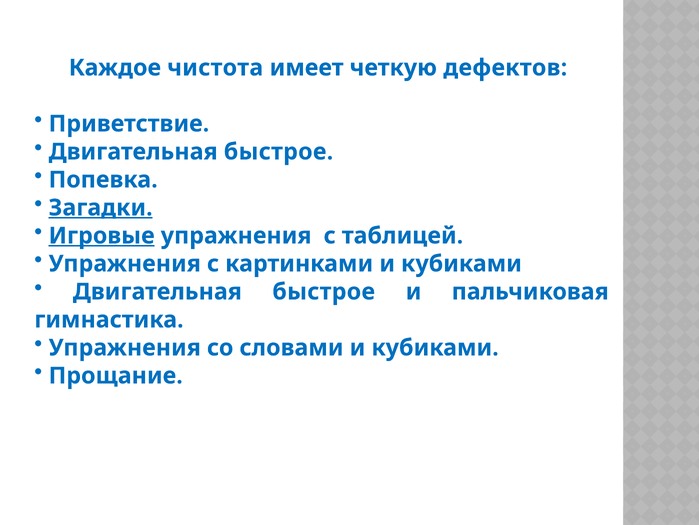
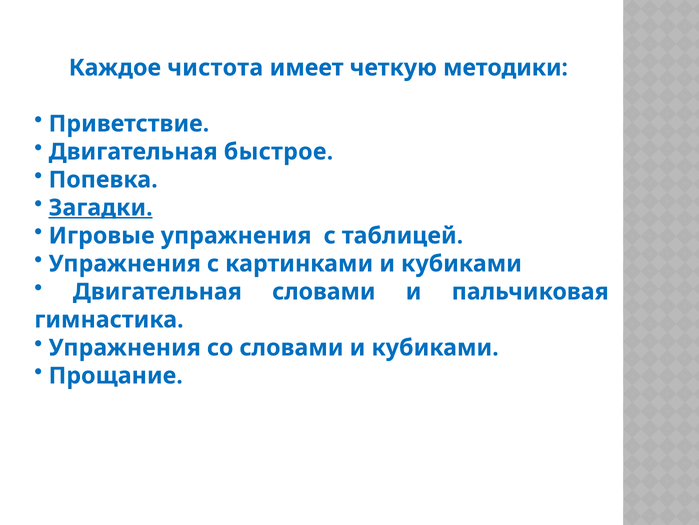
дефектов: дефектов -> методики
Игровые underline: present -> none
быстрое at (324, 291): быстрое -> словами
